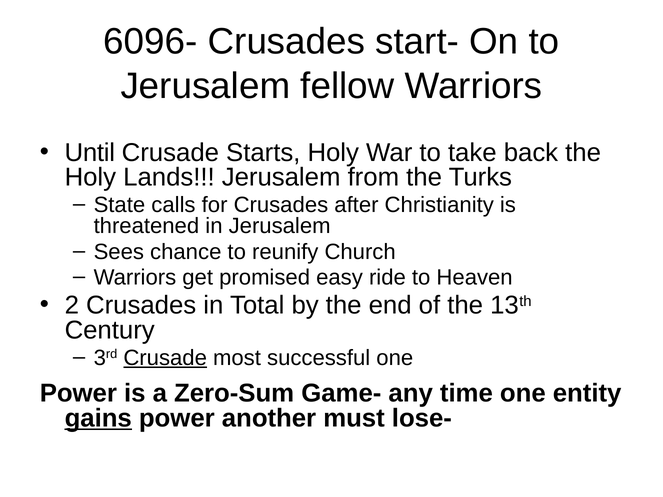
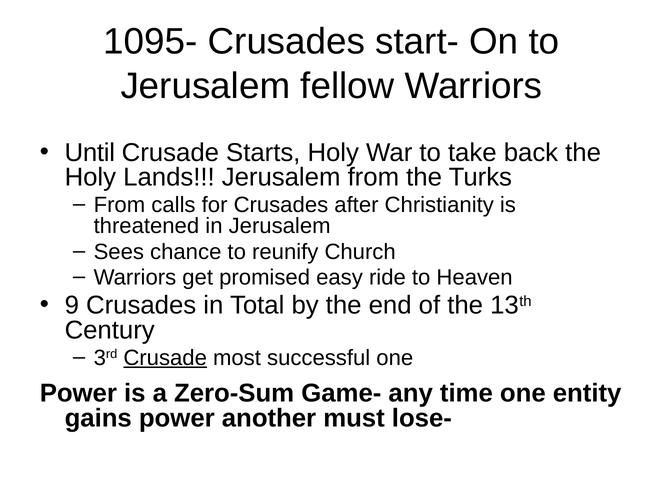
6096-: 6096- -> 1095-
State at (119, 205): State -> From
2: 2 -> 9
gains underline: present -> none
